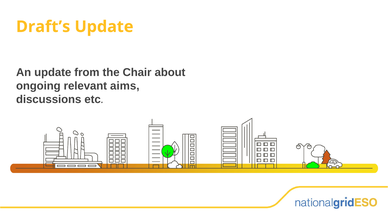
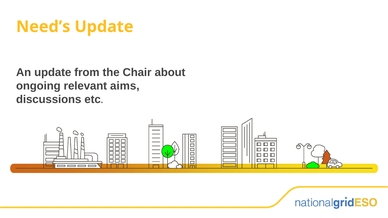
Draft’s: Draft’s -> Need’s
